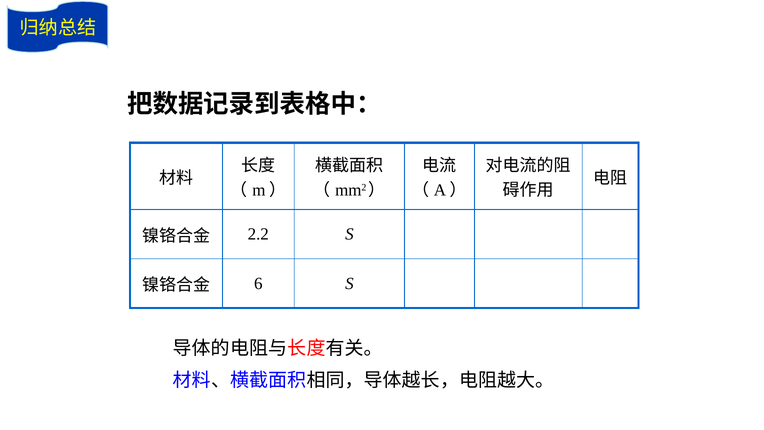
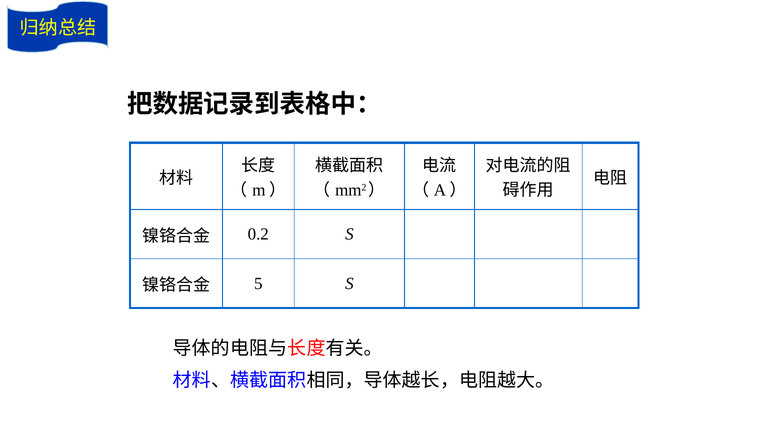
2.2: 2.2 -> 0.2
6: 6 -> 5
